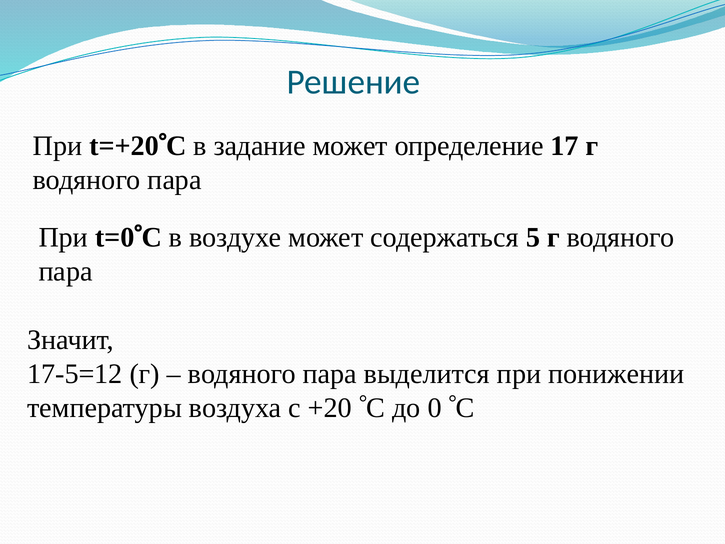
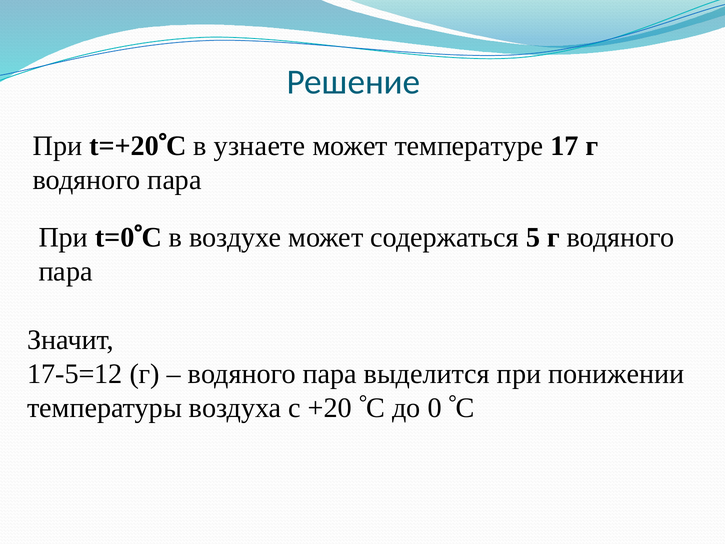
задание: задание -> узнаете
определение: определение -> температуре
